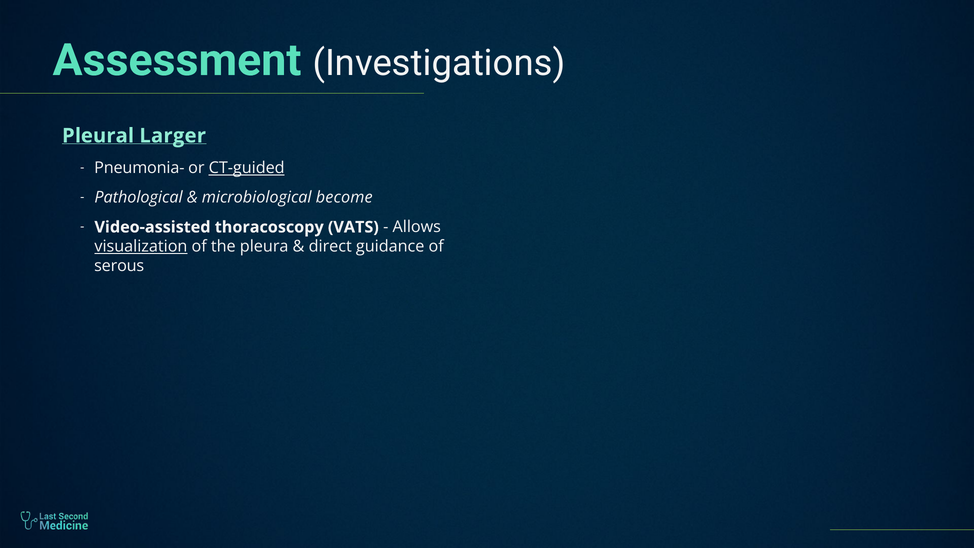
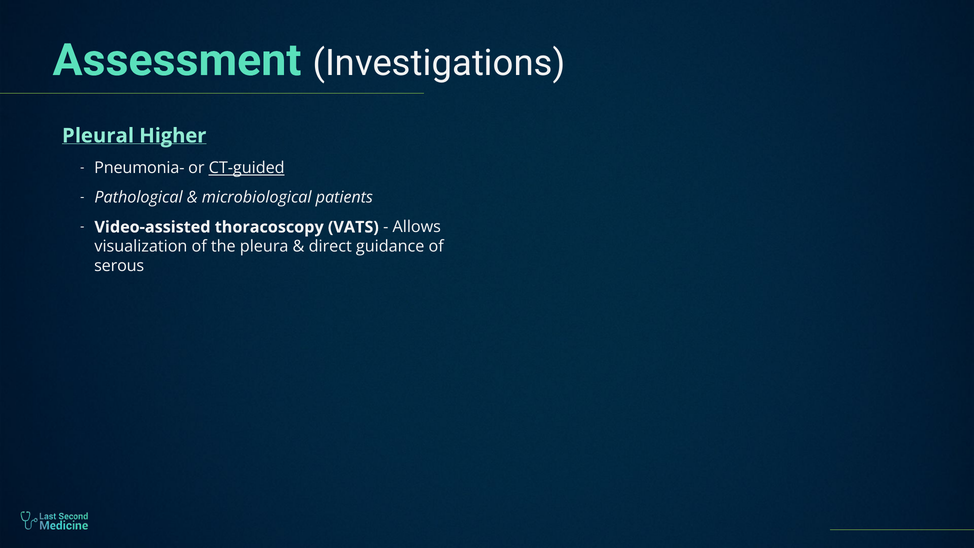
Larger: Larger -> Higher
become: become -> patients
visualization underline: present -> none
